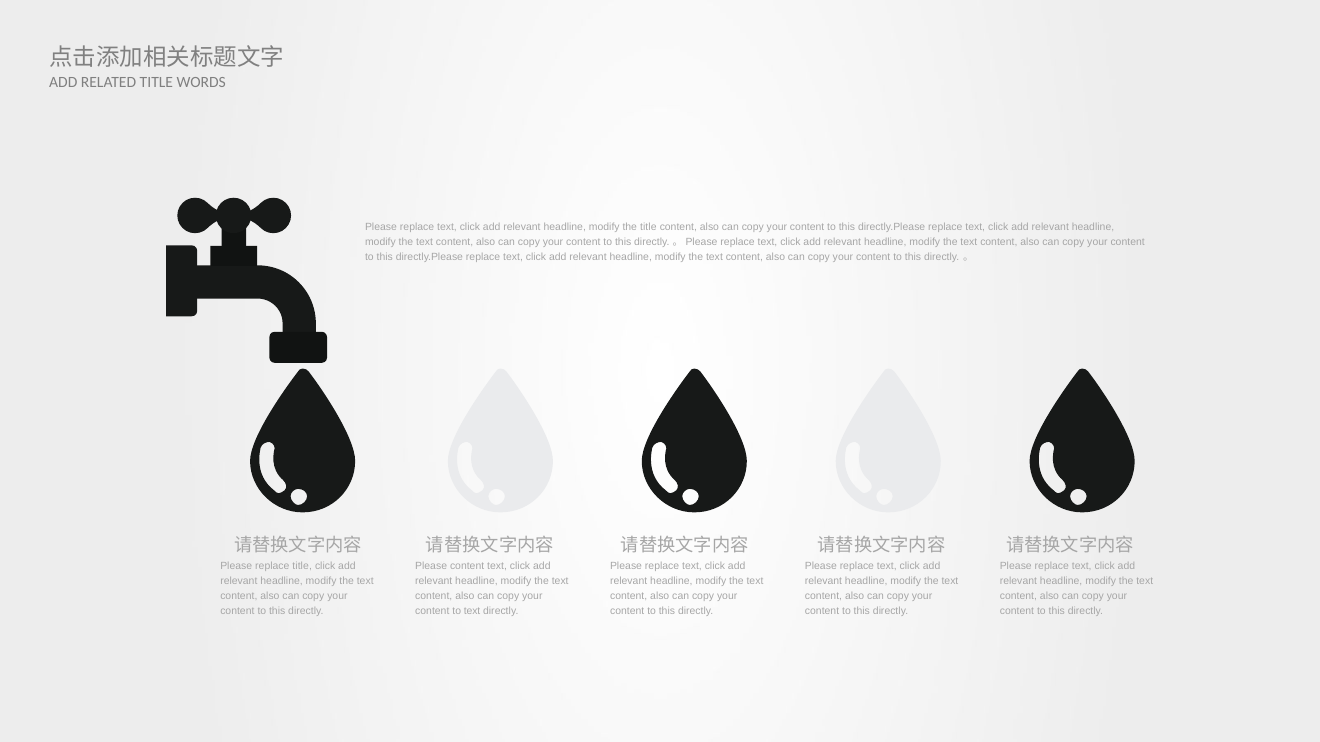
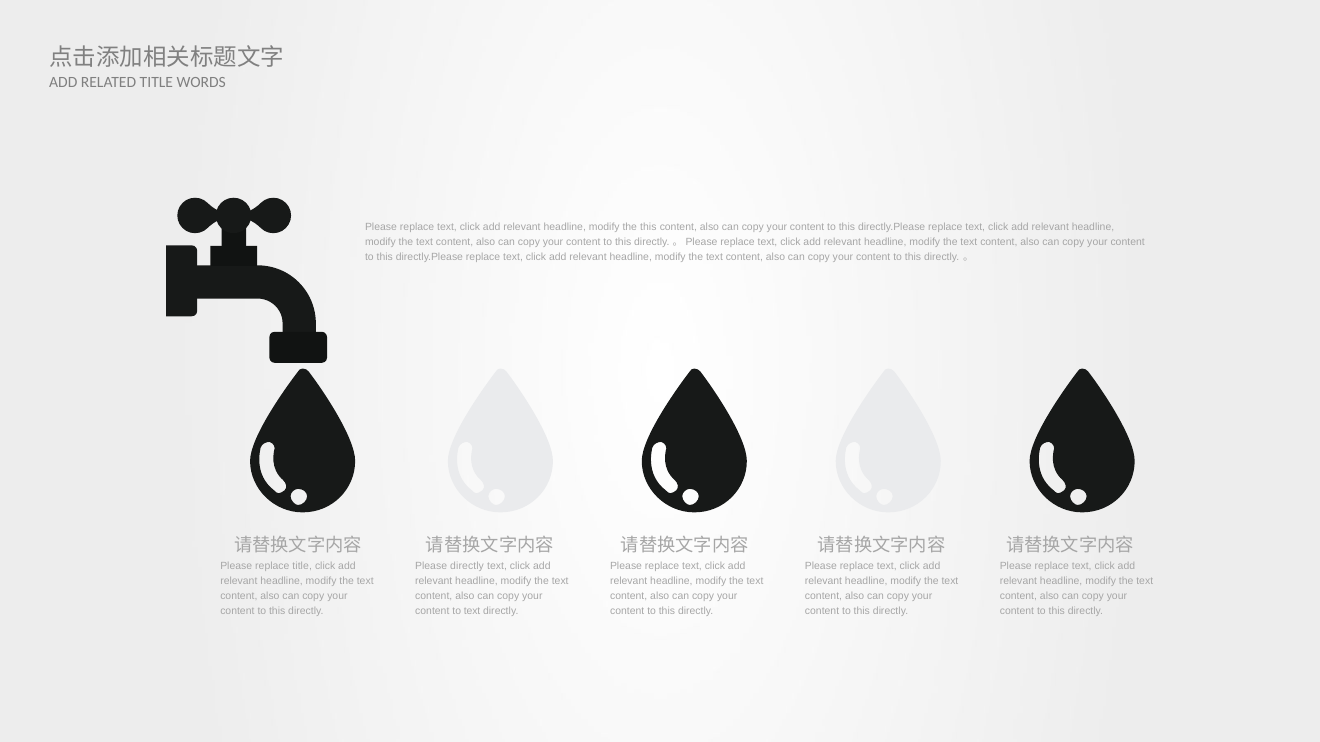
the title: title -> this
Please content: content -> directly
